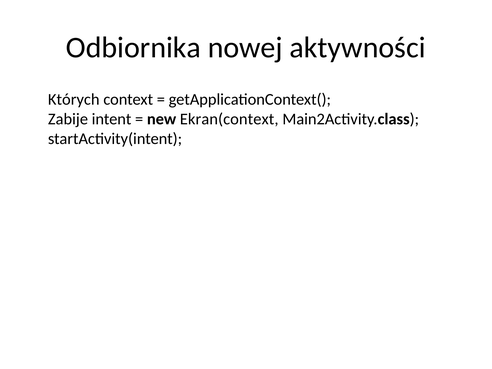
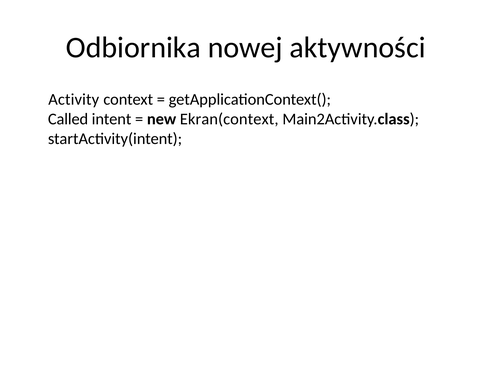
Których: Których -> Activity
Zabije: Zabije -> Called
